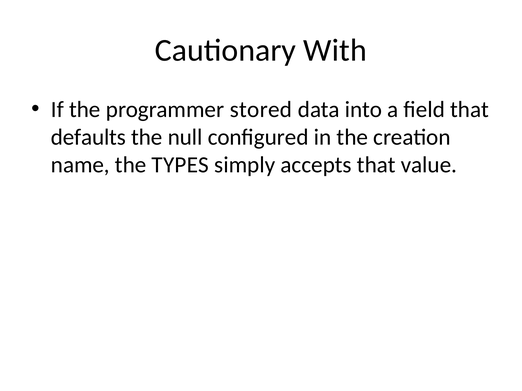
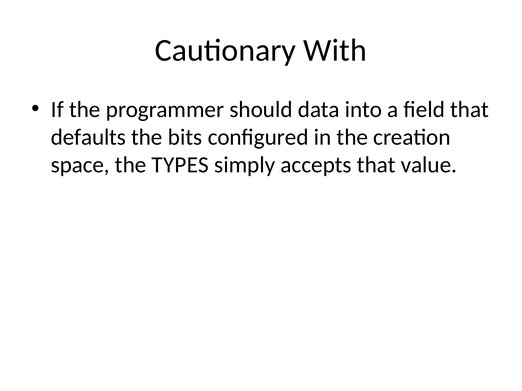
stored: stored -> should
null: null -> bits
name: name -> space
